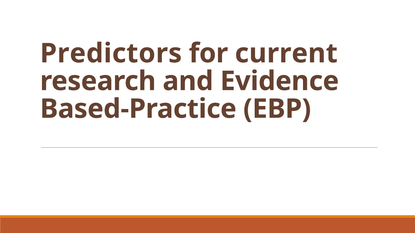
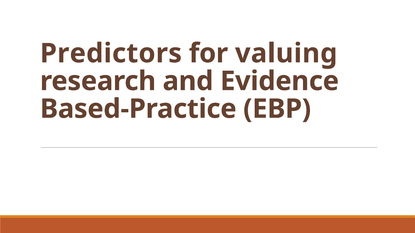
current: current -> valuing
